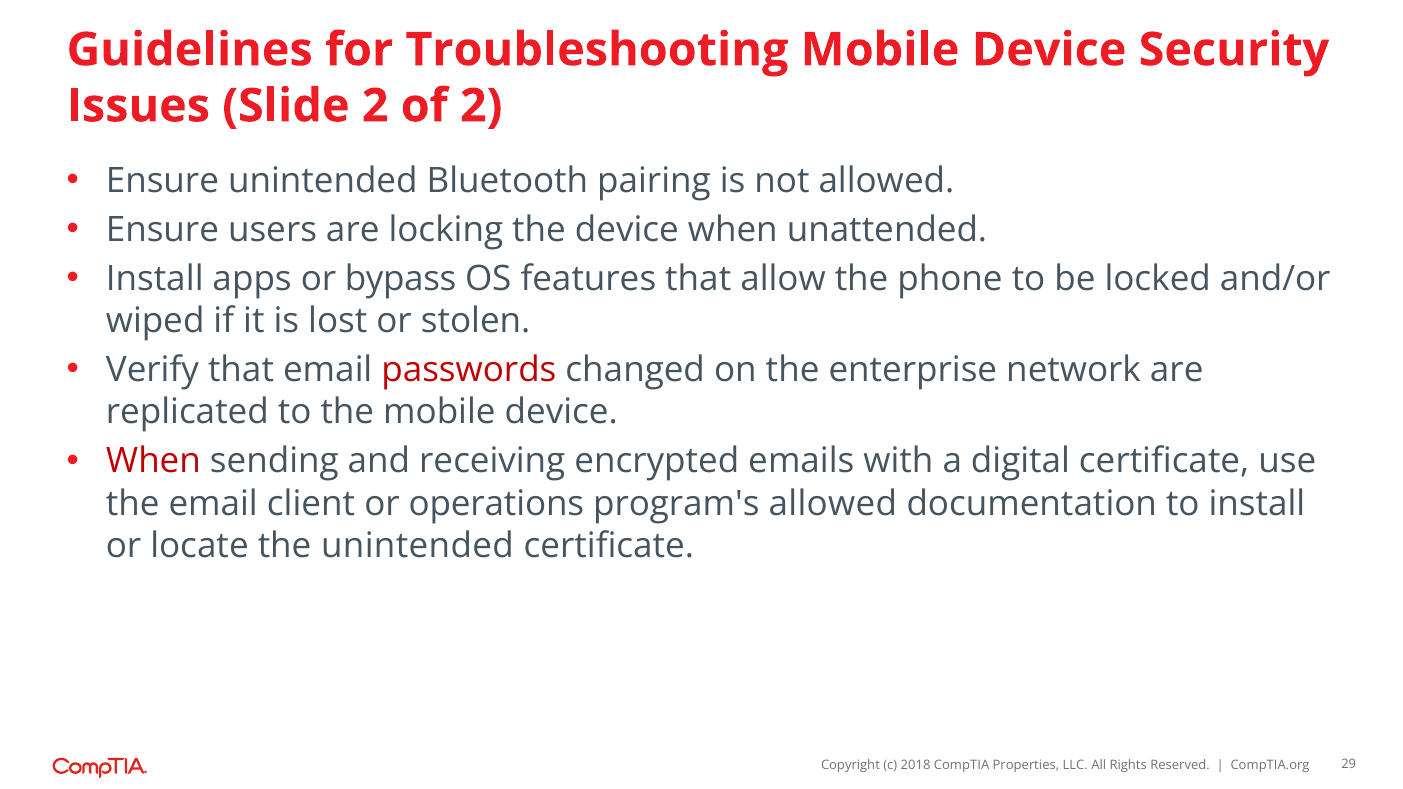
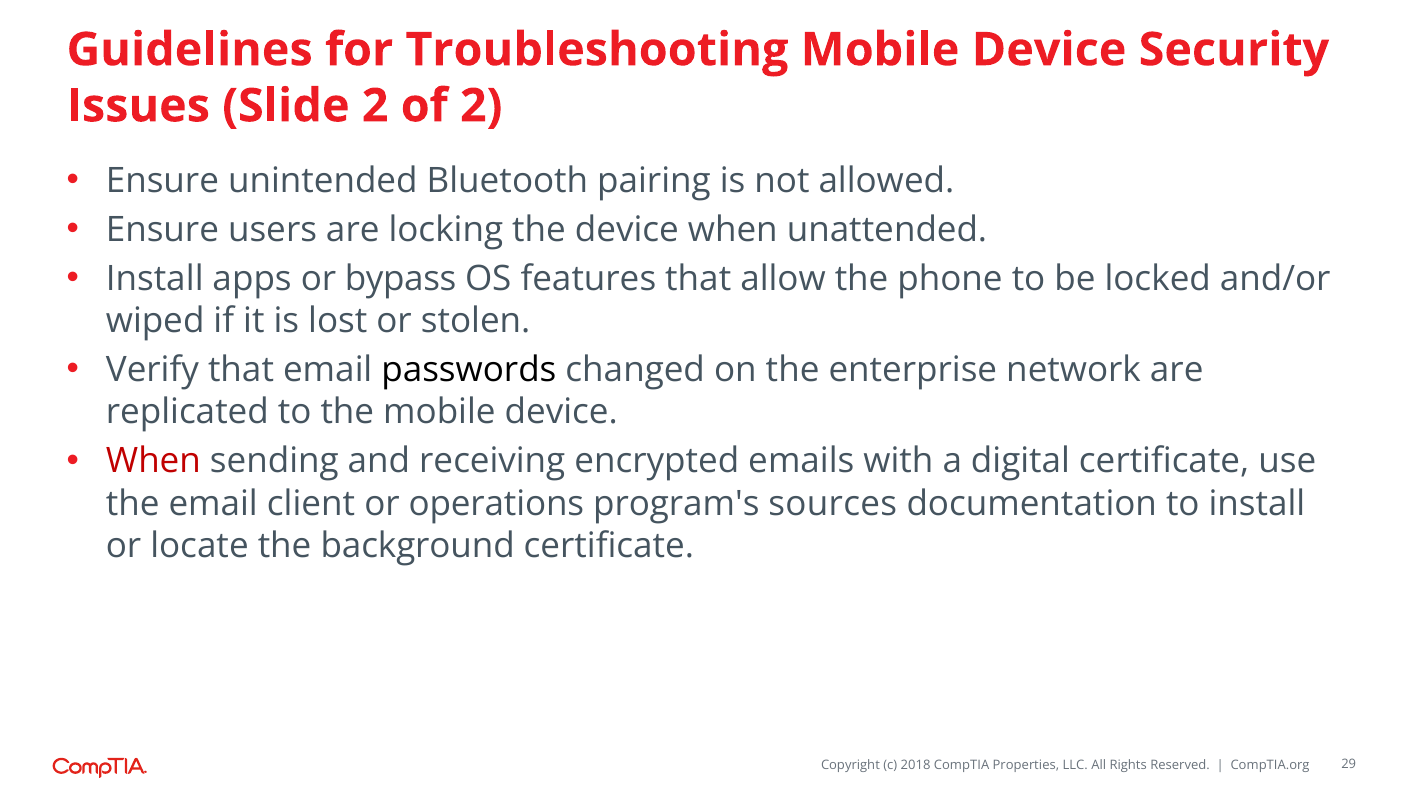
passwords colour: red -> black
program's allowed: allowed -> sources
the unintended: unintended -> background
